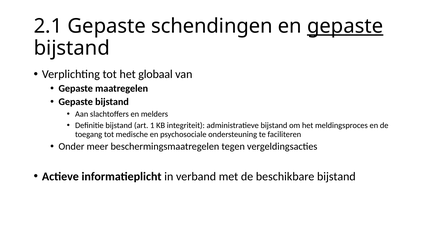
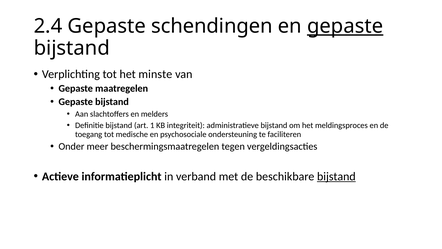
2.1: 2.1 -> 2.4
globaal: globaal -> minste
bijstand at (336, 176) underline: none -> present
